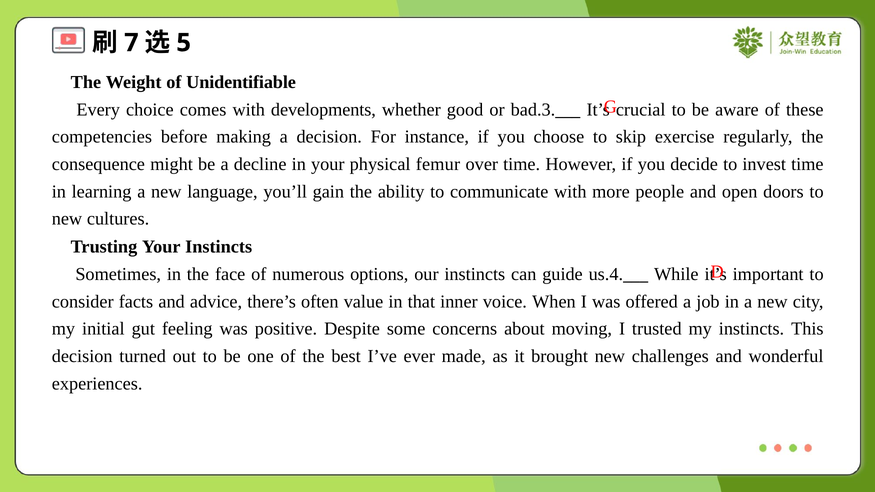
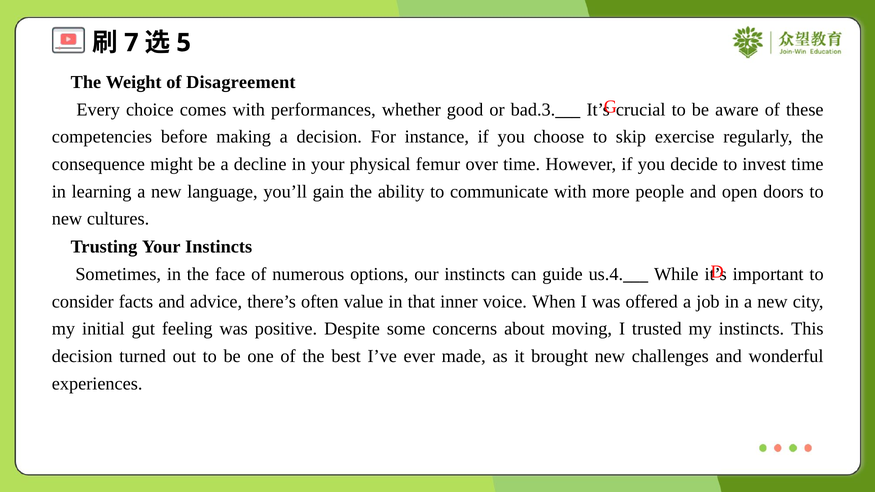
Unidentifiable: Unidentifiable -> Disagreement
developments: developments -> performances
